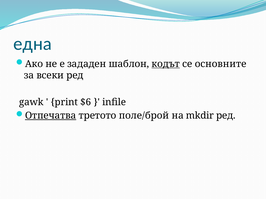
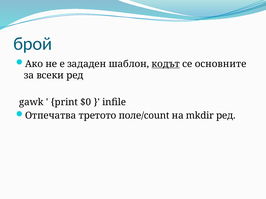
една: една -> брой
$6: $6 -> $0
Отпечатва underline: present -> none
поле/брой: поле/брой -> поле/count
